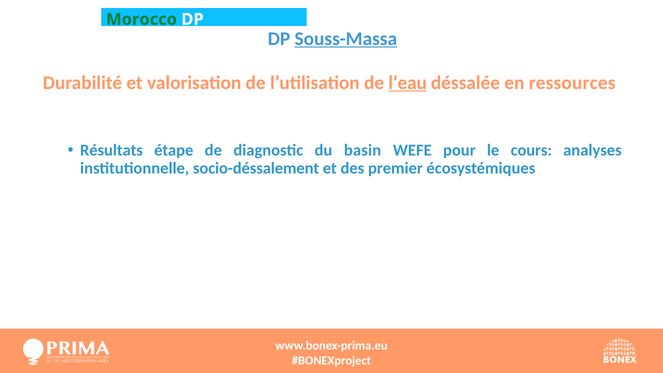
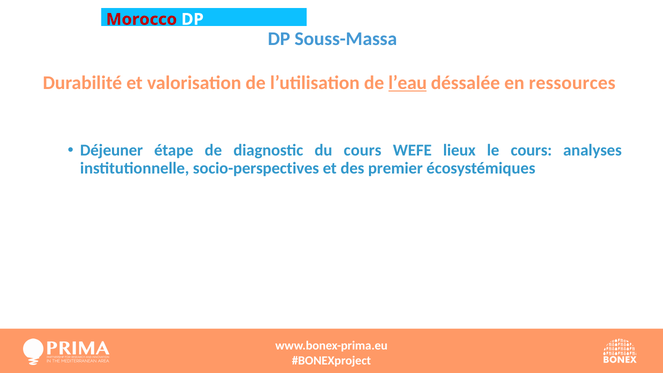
Morocco colour: green -> red
Souss-Massa underline: present -> none
Résultats: Résultats -> Déjeuner
du basin: basin -> cours
pour: pour -> lieux
socio-déssalement: socio-déssalement -> socio-perspectives
